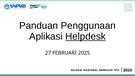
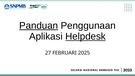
Panduan underline: none -> present
